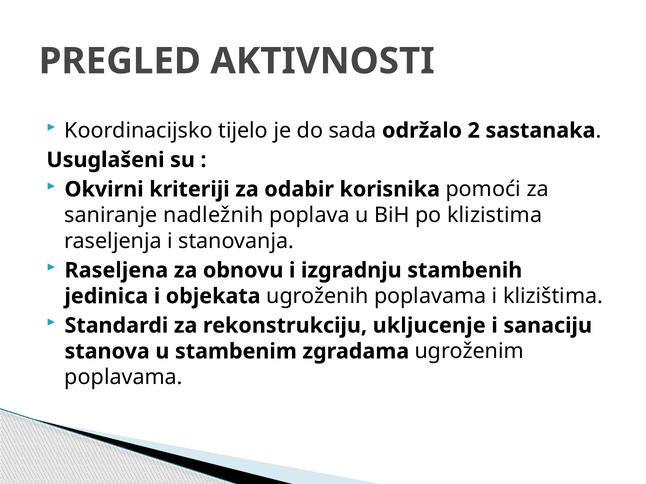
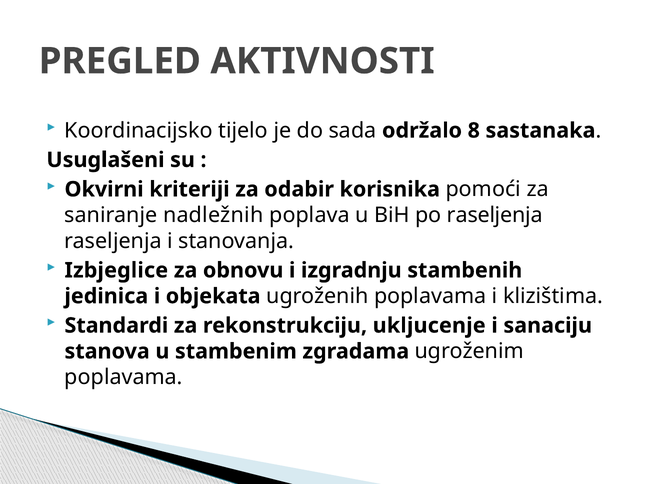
2: 2 -> 8
po klizistima: klizistima -> raseljenja
Raseljena: Raseljena -> Izbjeglice
